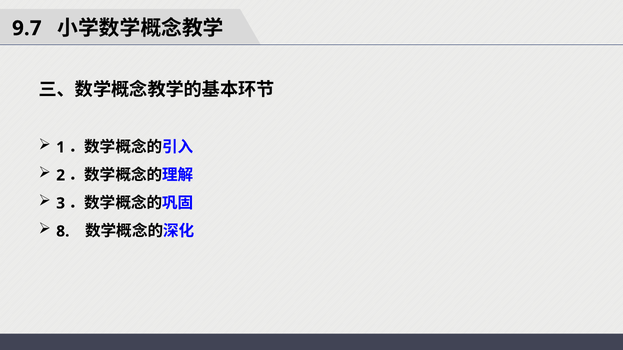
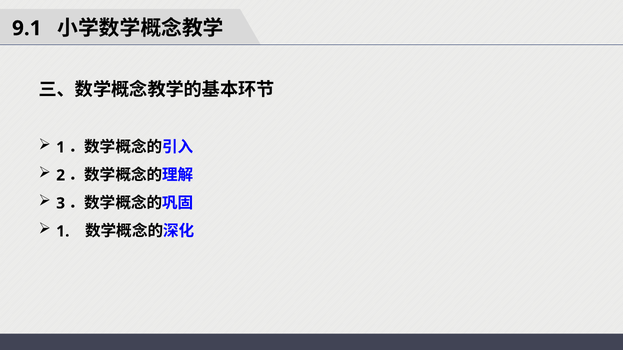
9.7: 9.7 -> 9.1
8 at (63, 232): 8 -> 1
